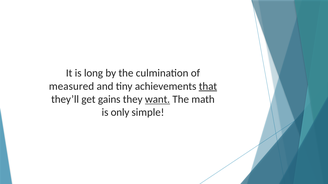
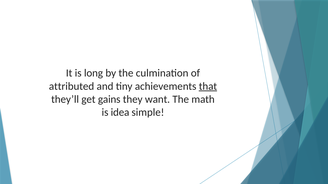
measured: measured -> attributed
want underline: present -> none
only: only -> idea
